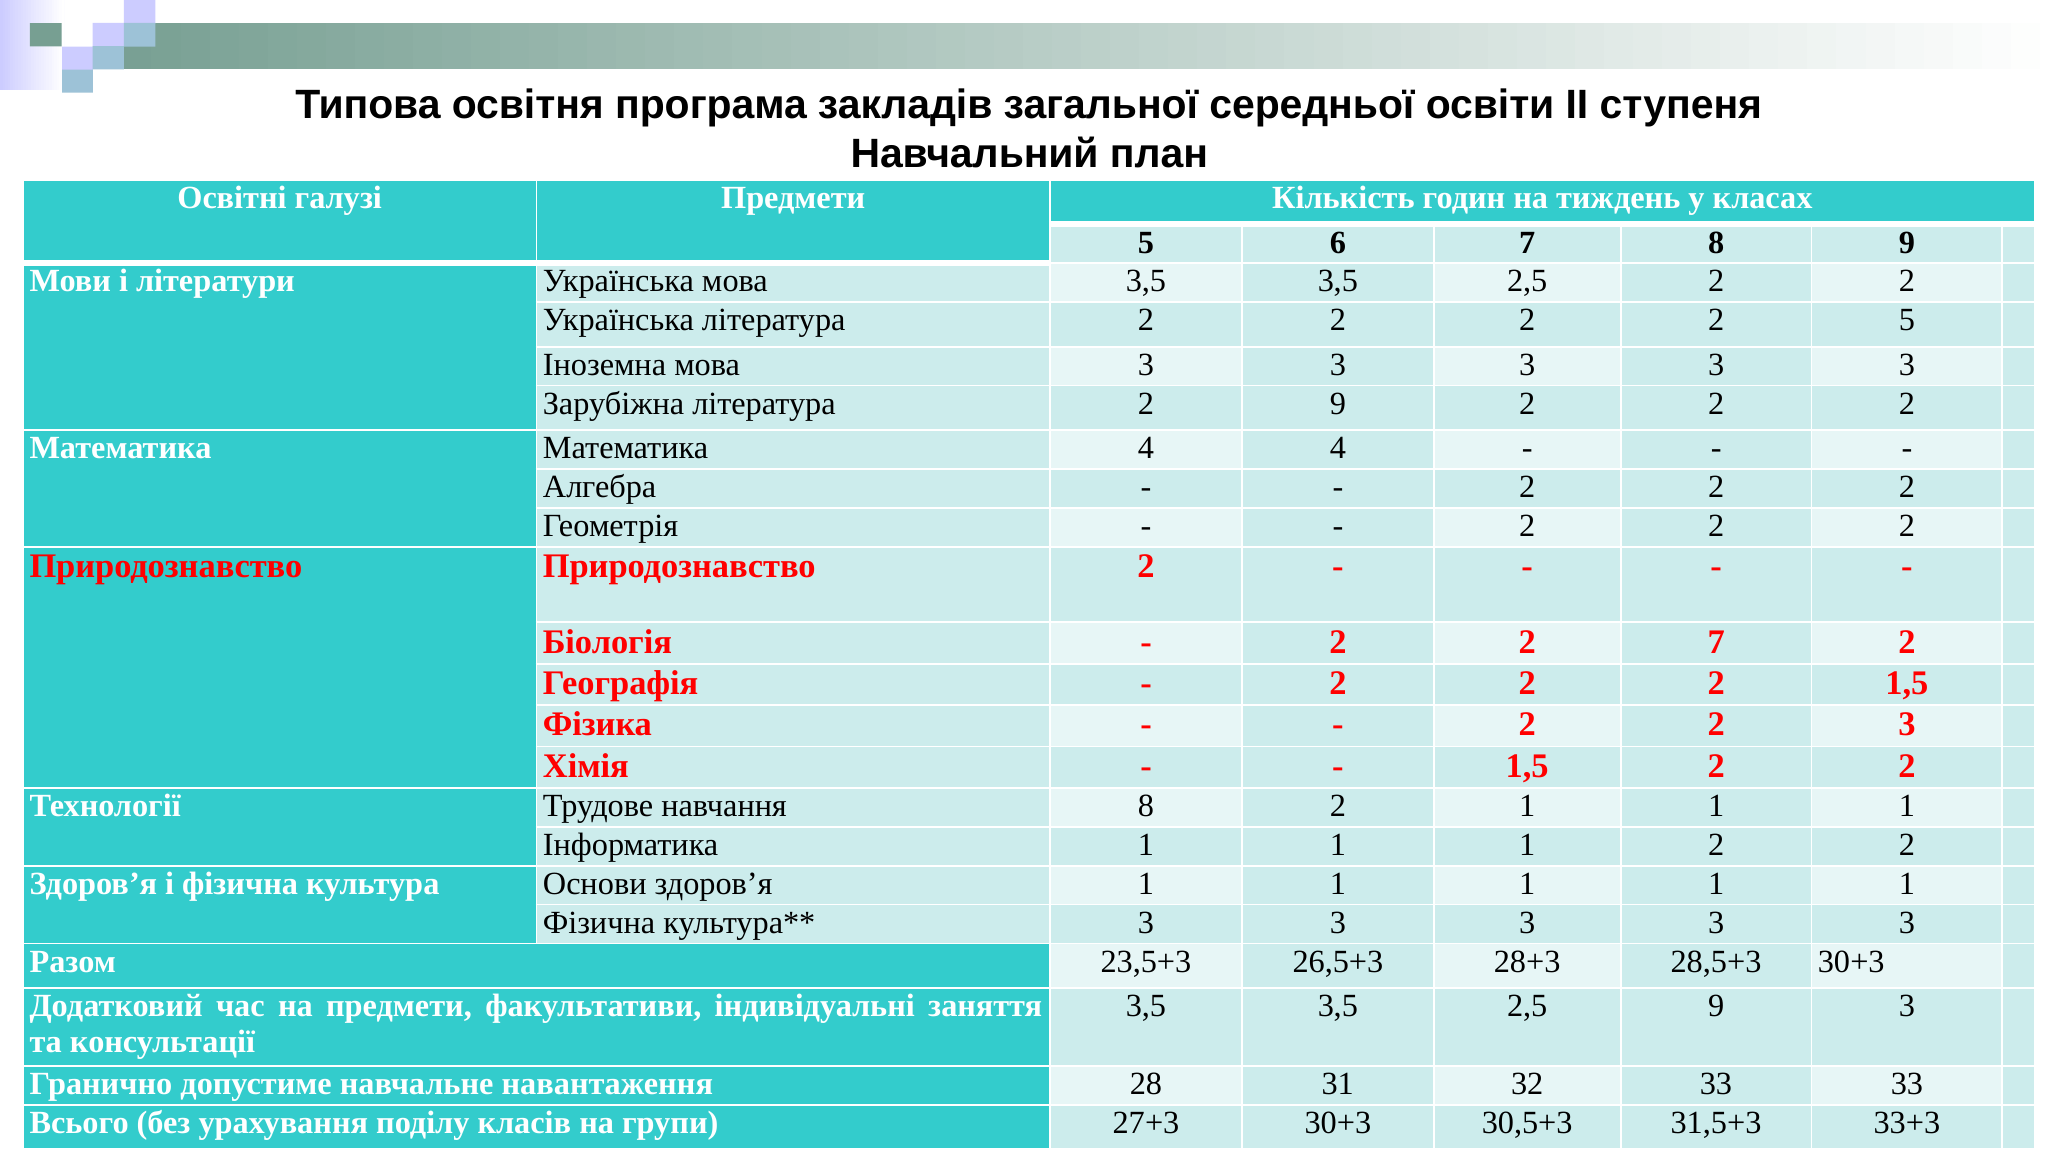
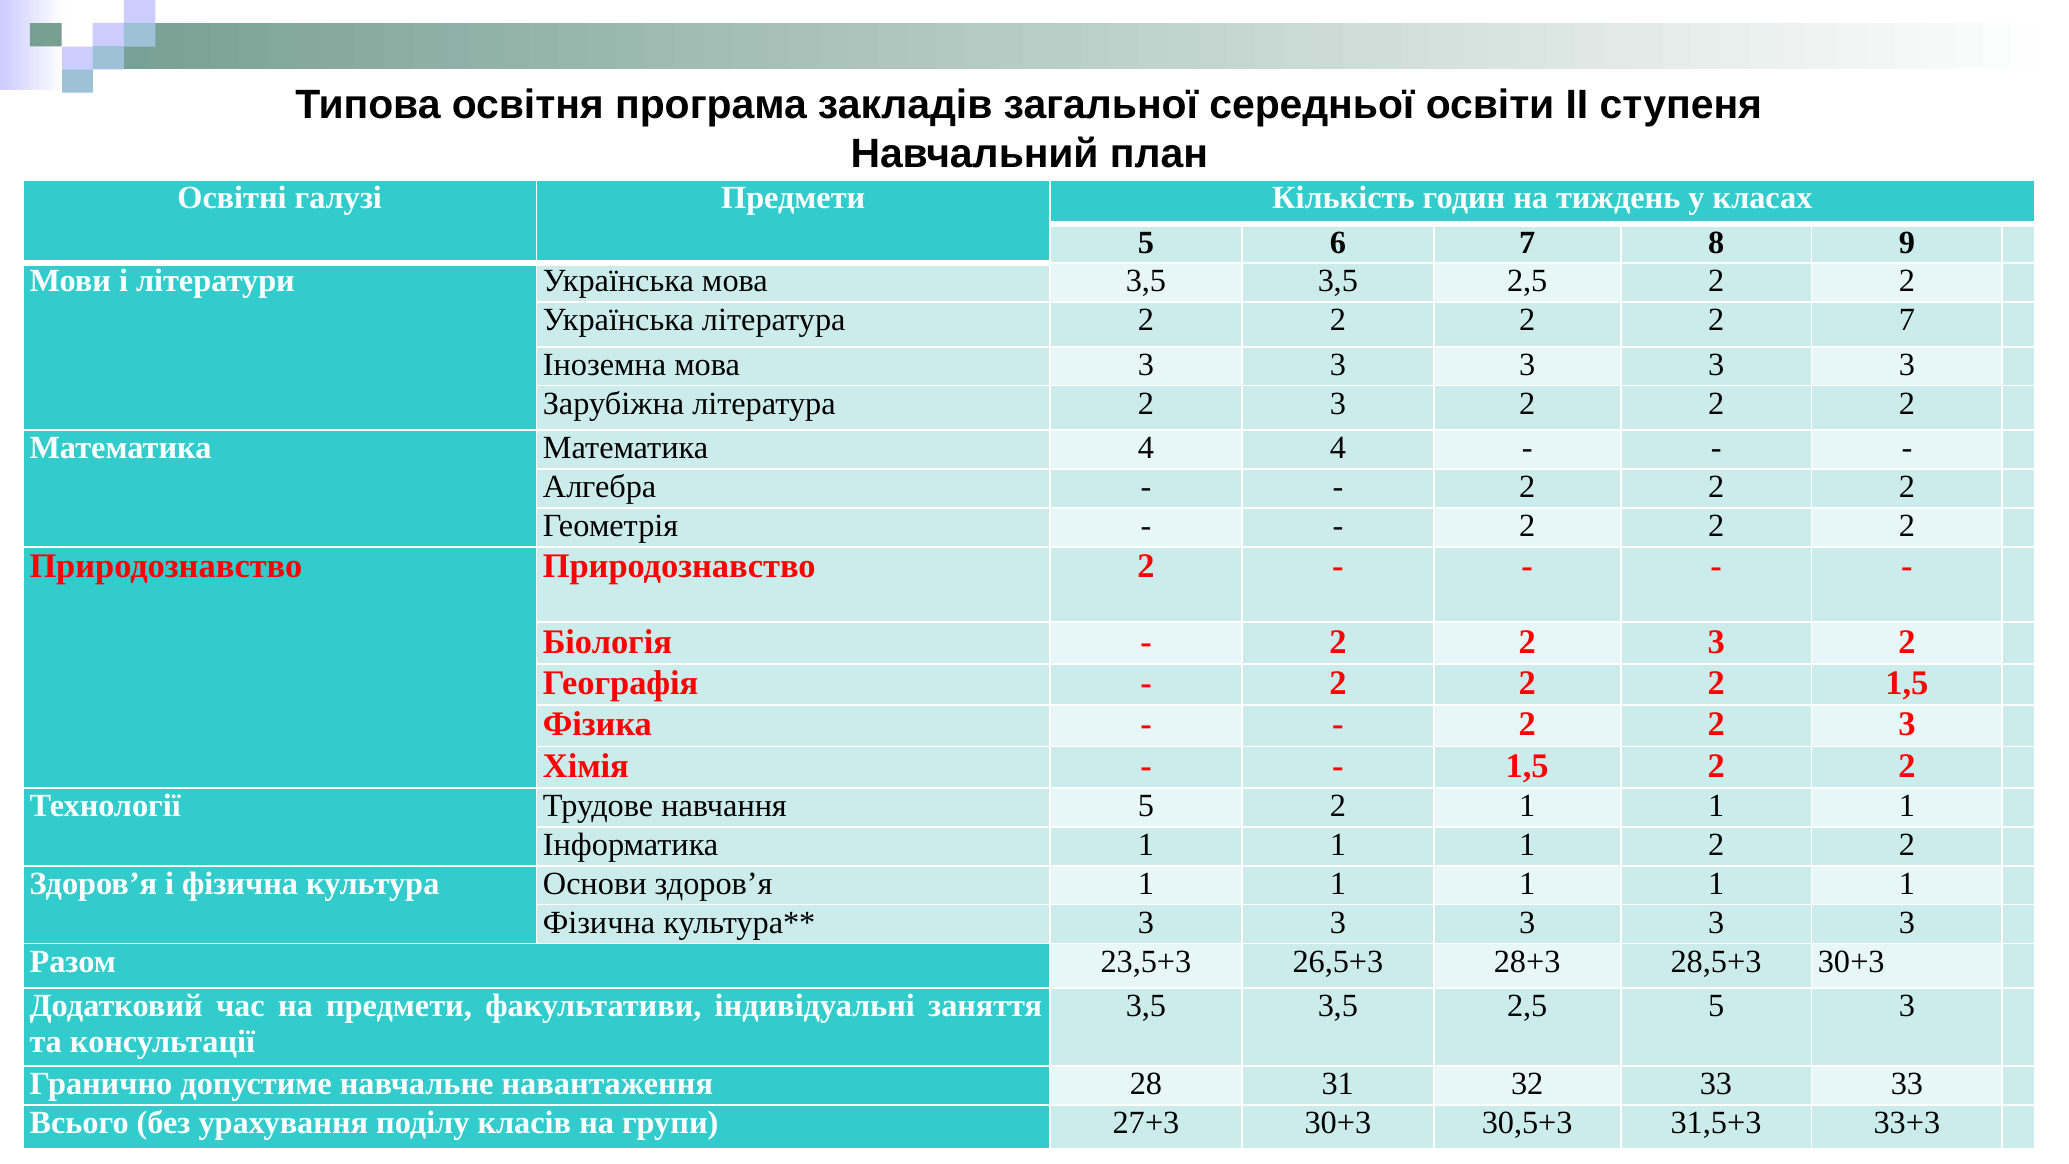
2 5: 5 -> 7
література 2 9: 9 -> 3
7 at (1716, 642): 7 -> 3
навчання 8: 8 -> 5
2,5 9: 9 -> 5
